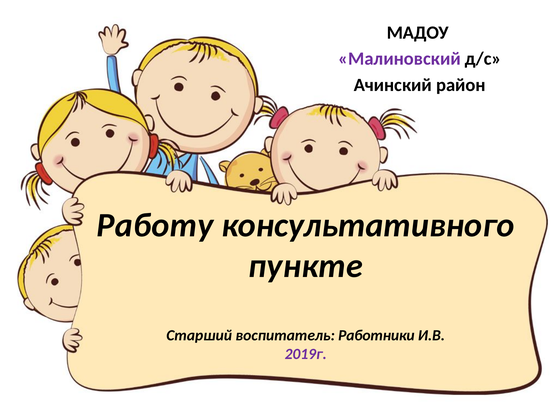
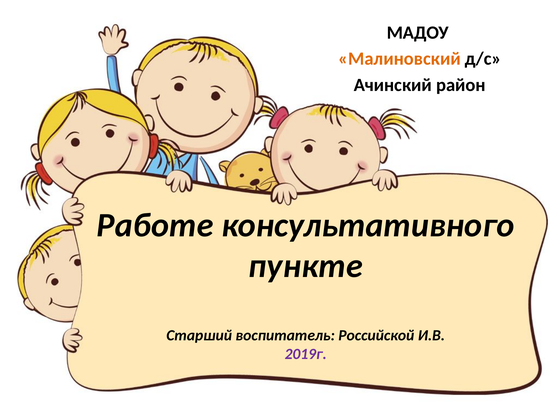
Малиновский colour: purple -> orange
Работу: Работу -> Работе
Работники: Работники -> Российской
